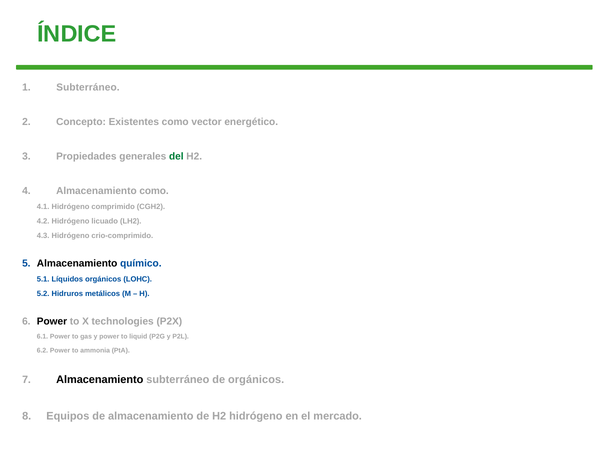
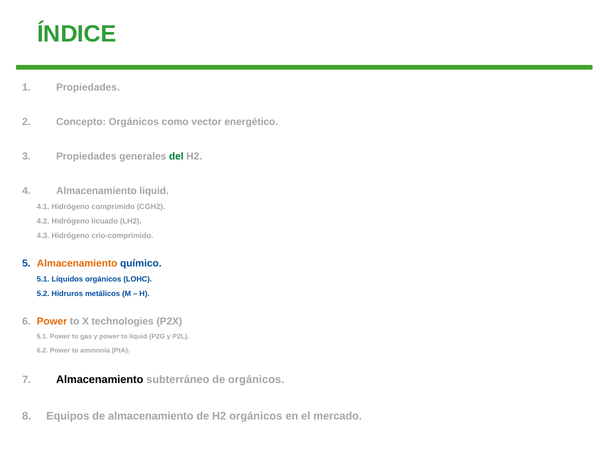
Subterráneo at (88, 88): Subterráneo -> Propiedades
Concepto Existentes: Existentes -> Orgánicos
Almacenamiento como: como -> liquid
Almacenamiento at (77, 263) colour: black -> orange
Power at (52, 321) colour: black -> orange
H2 hidrógeno: hidrógeno -> orgánicos
